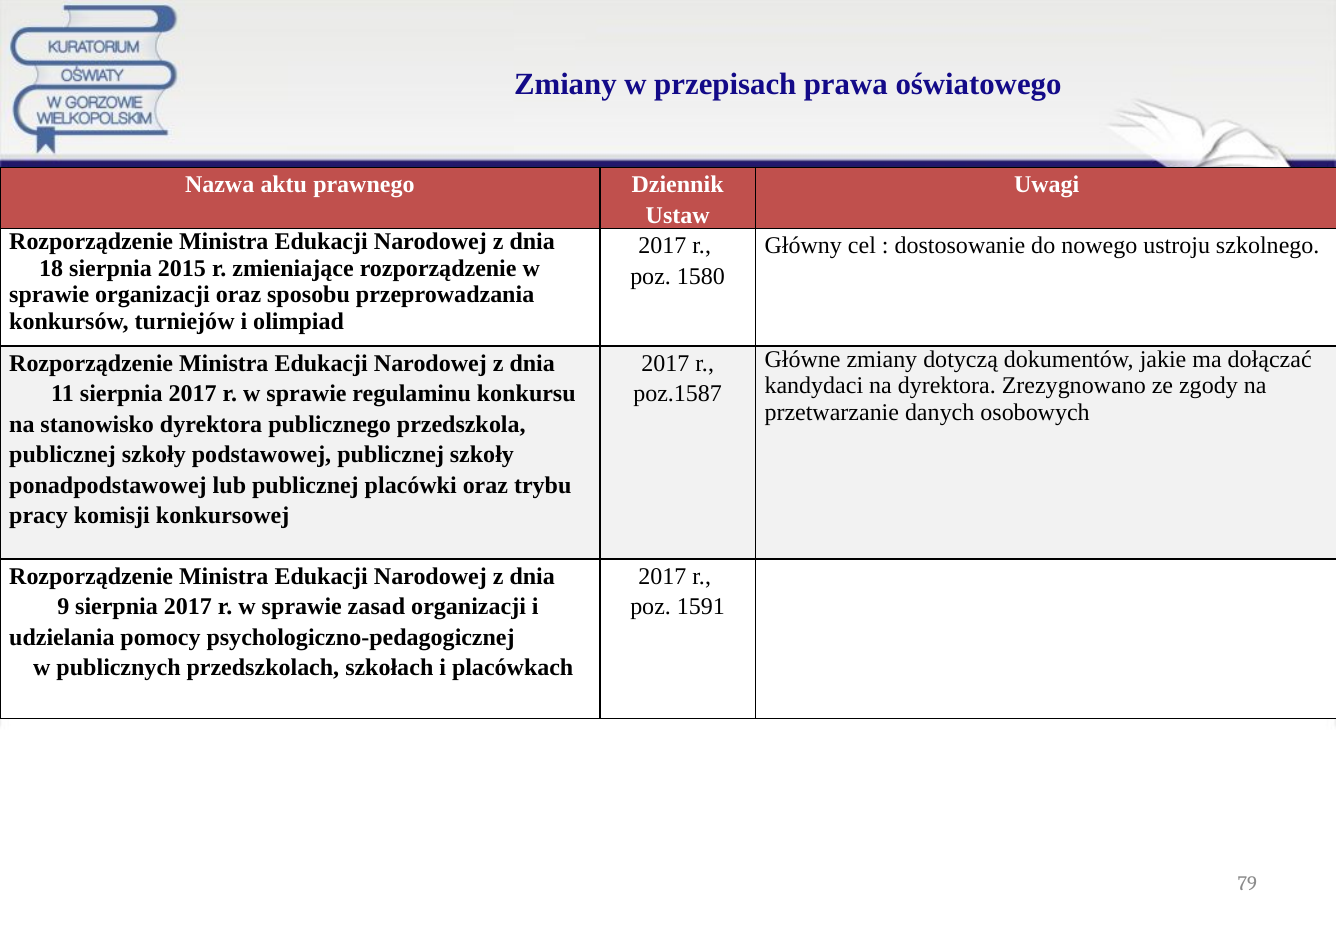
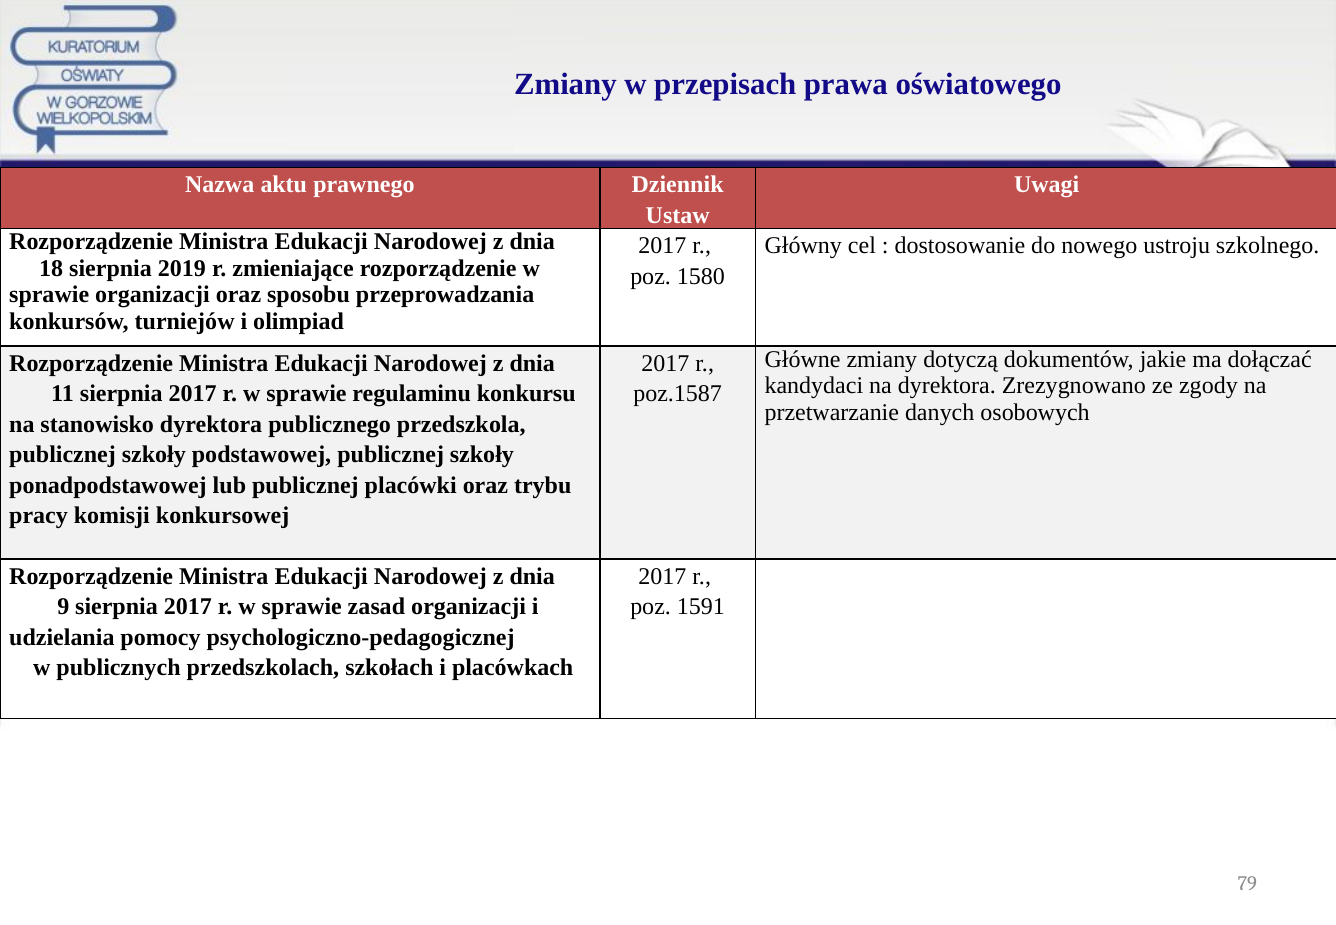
2015: 2015 -> 2019
